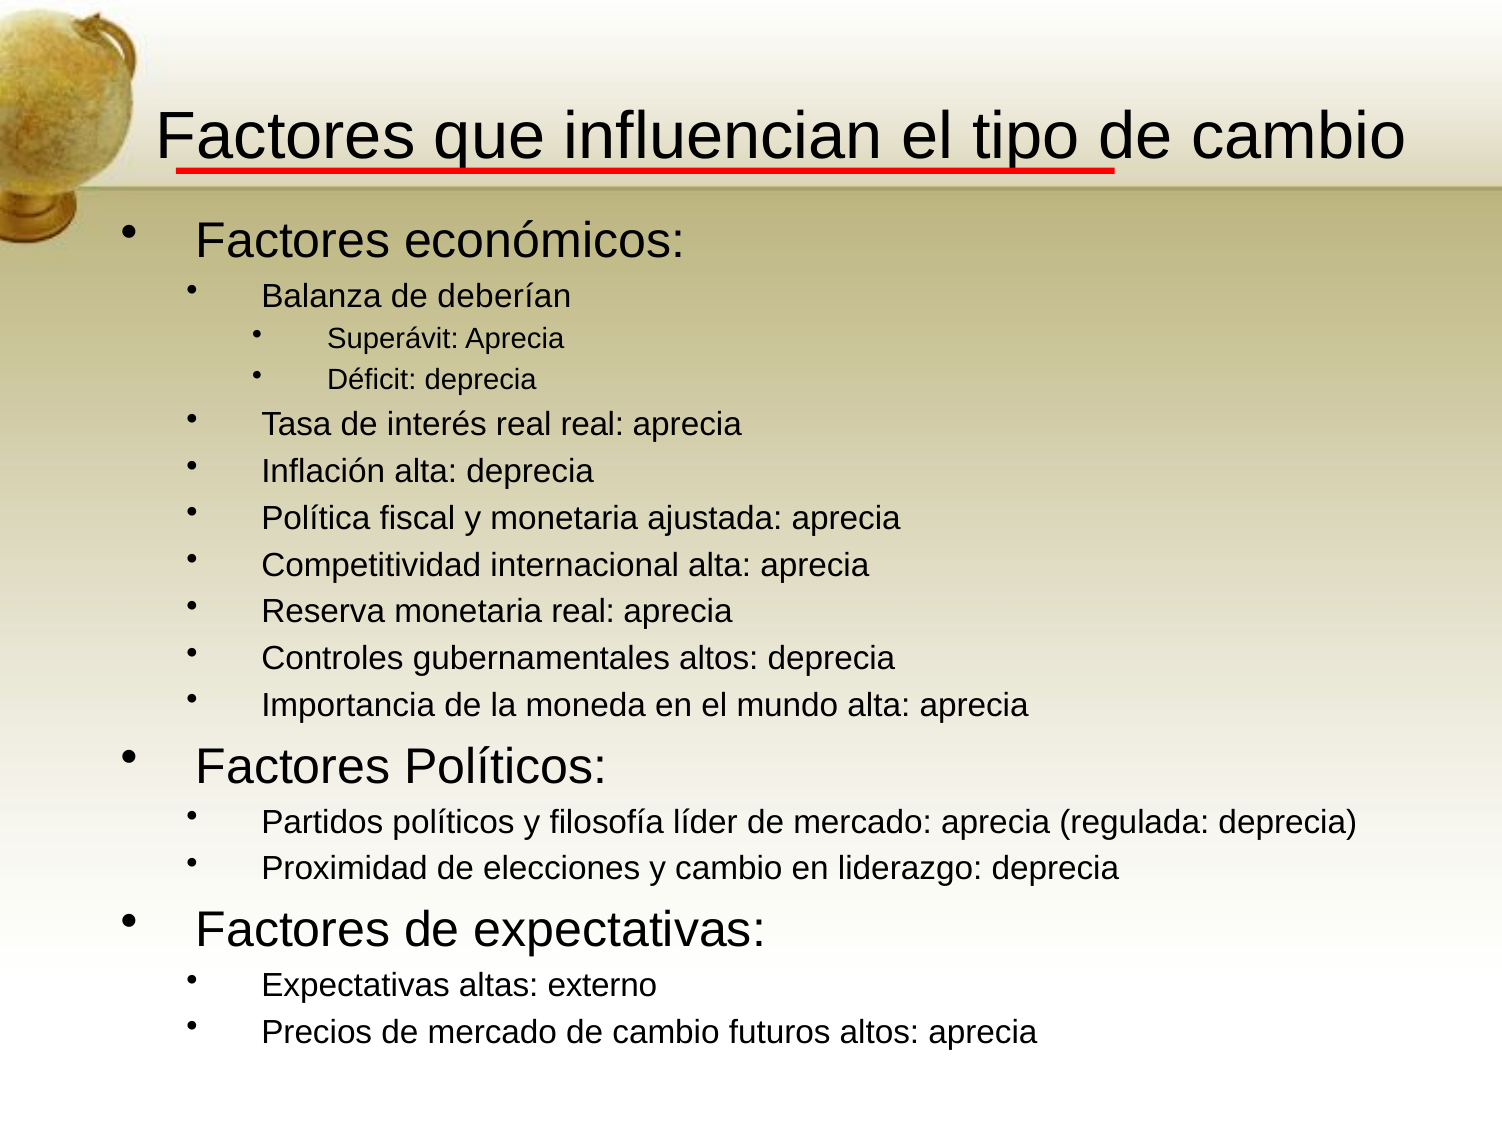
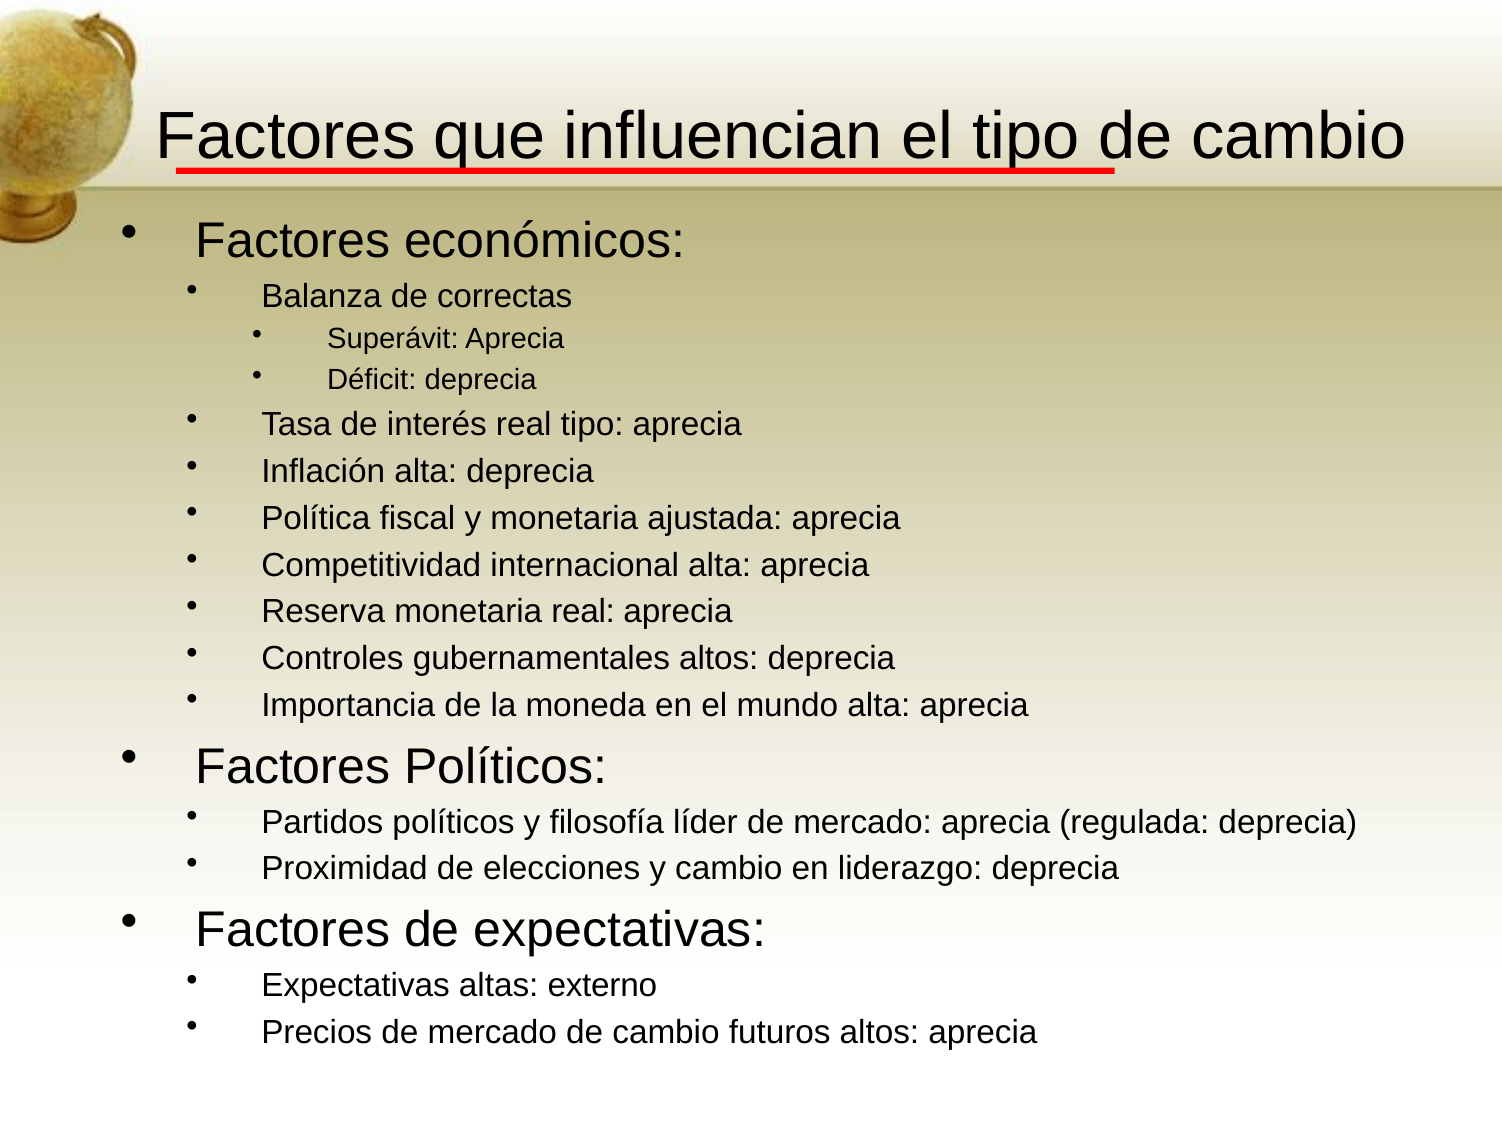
deberían: deberían -> correctas
real real: real -> tipo
